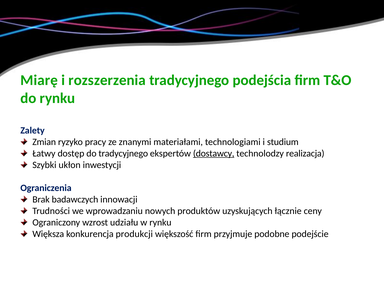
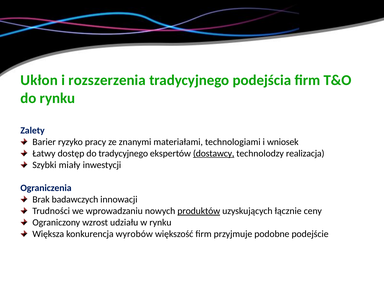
Miarę: Miarę -> Ukłon
Zmian: Zmian -> Barier
studium: studium -> wniosek
ukłon: ukłon -> miały
produktów underline: none -> present
produkcji: produkcji -> wyrobów
